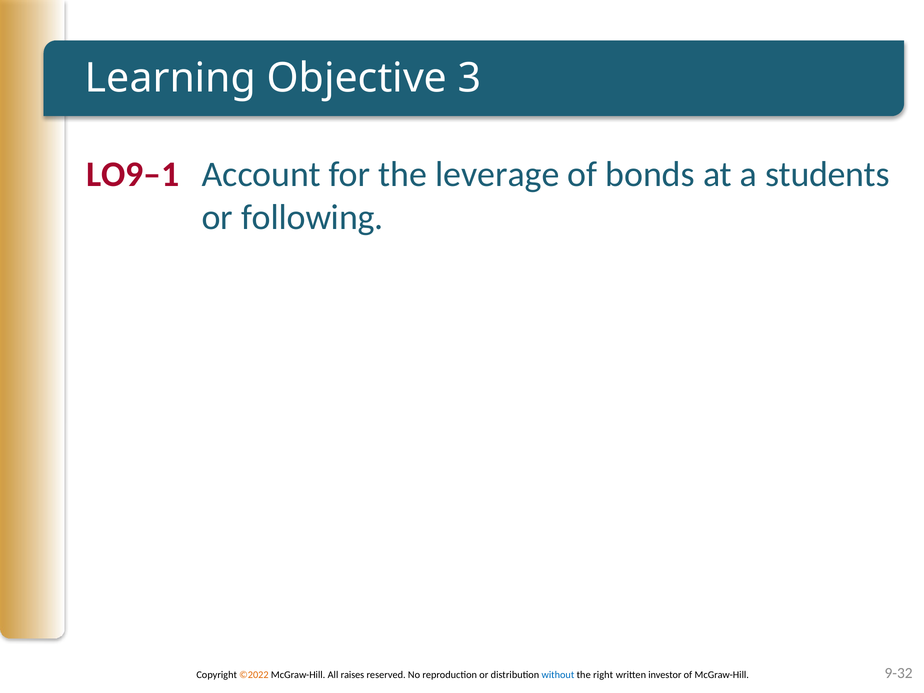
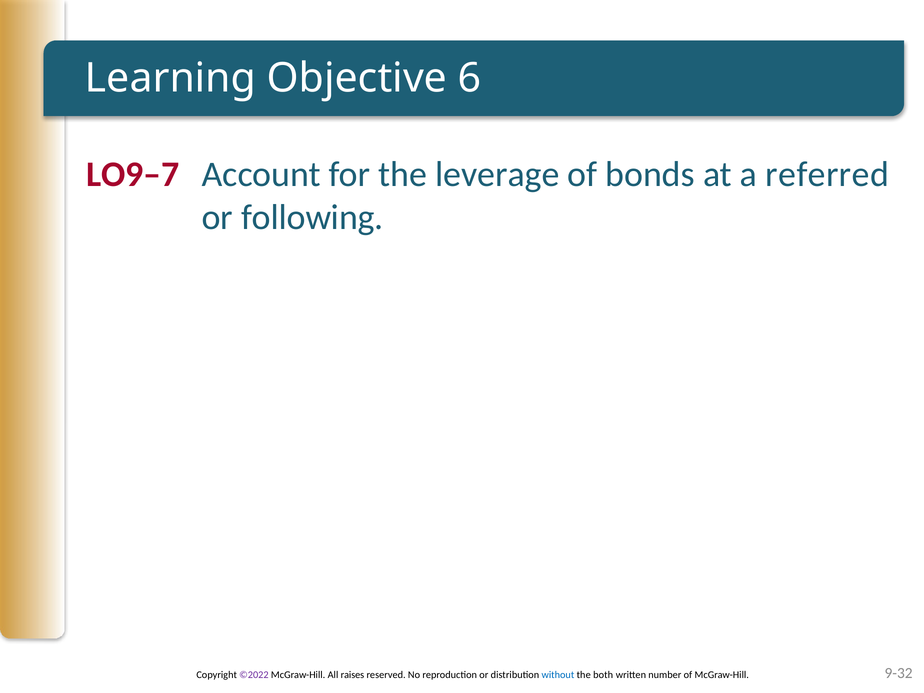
3: 3 -> 6
LO9–1: LO9–1 -> LO9–7
students: students -> referred
©2022 colour: orange -> purple
right: right -> both
investor: investor -> number
